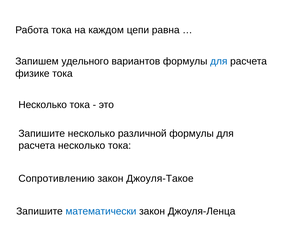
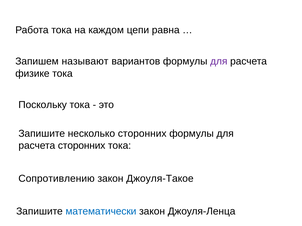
удельного: удельного -> называют
для at (219, 62) colour: blue -> purple
Несколько at (43, 105): Несколько -> Поскольку
несколько различной: различной -> сторонних
расчета несколько: несколько -> сторонних
